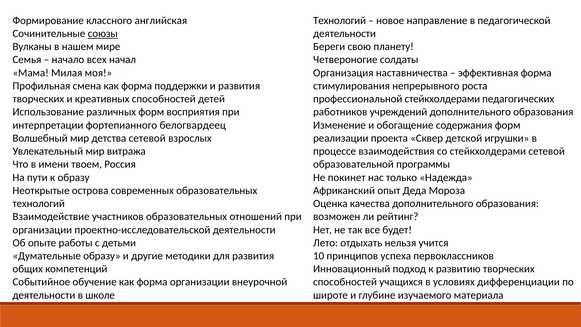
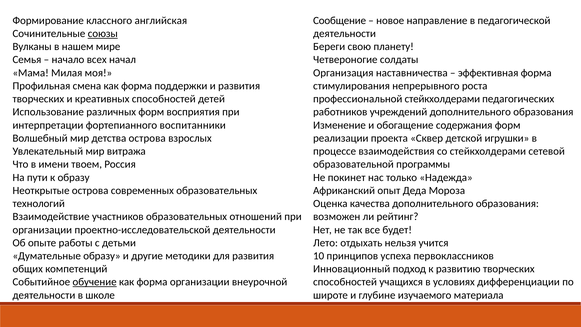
Технологий at (340, 20): Технологий -> Сообщение
белогвардеец: белогвардеец -> воспитанники
детства сетевой: сетевой -> острова
обучение underline: none -> present
